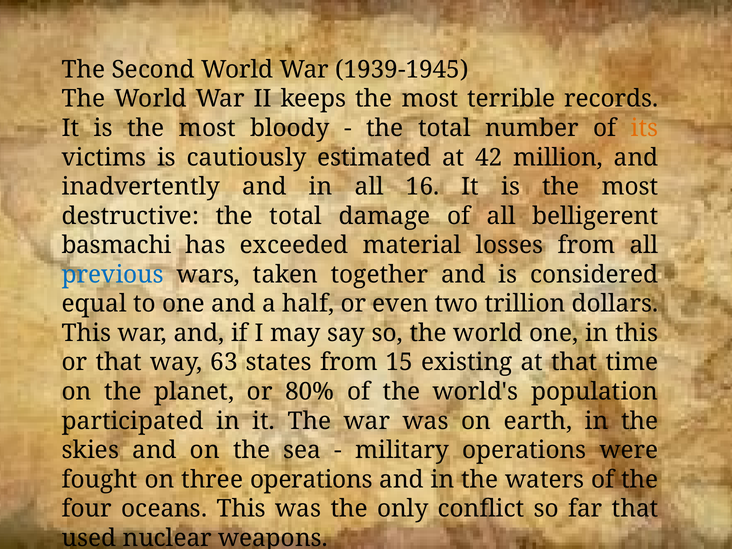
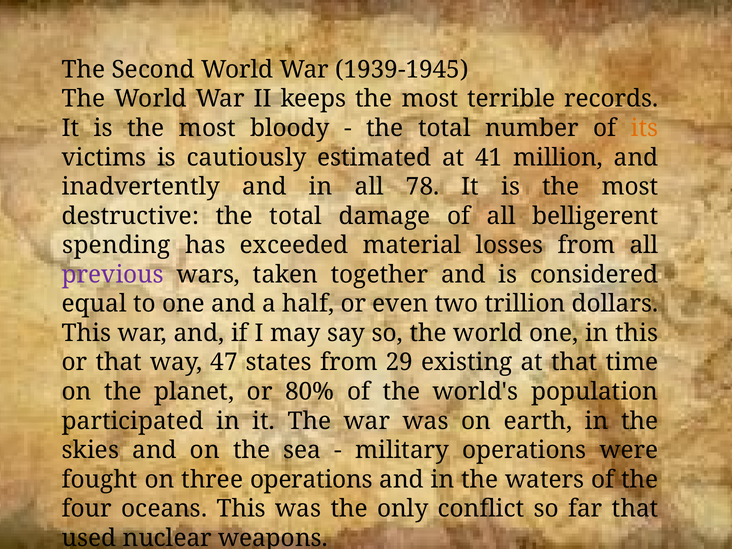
42: 42 -> 41
16: 16 -> 78
basmachi: basmachi -> spending
previous colour: blue -> purple
63: 63 -> 47
15: 15 -> 29
